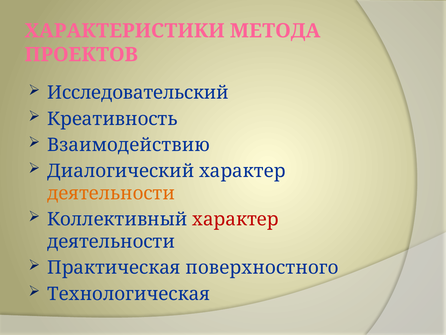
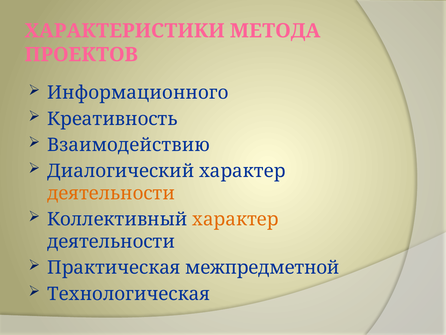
Исследовательский: Исследовательский -> Информационного
характер at (235, 219) colour: red -> orange
поверхностного: поверхностного -> межпредметной
